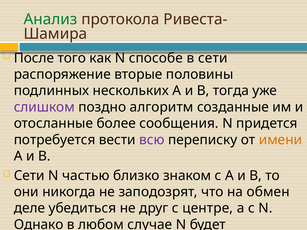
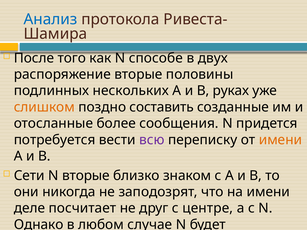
Анализ colour: green -> blue
в сети: сети -> двух
B тогда: тогда -> руках
слишком colour: purple -> orange
алгоритм: алгоритм -> составить
N частью: частью -> вторые
на обмен: обмен -> имени
убедиться: убедиться -> посчитает
